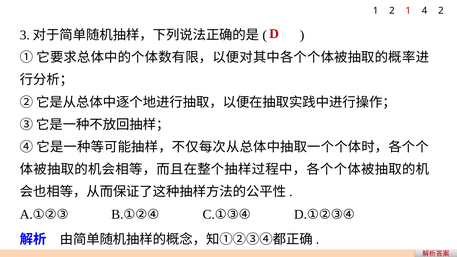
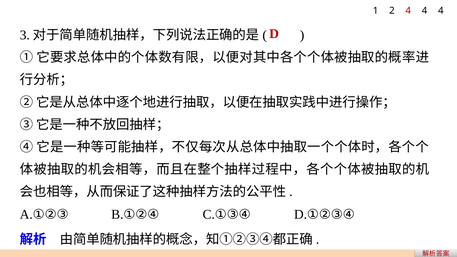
2 1: 1 -> 4
2 at (441, 11): 2 -> 4
